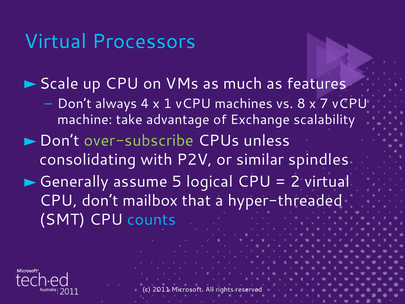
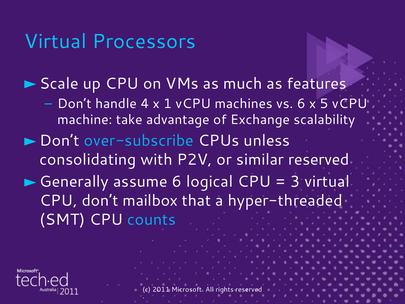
always: always -> handle
vs 8: 8 -> 6
7: 7 -> 5
over-subscribe colour: light green -> light blue
similar spindles: spindles -> reserved
assume 5: 5 -> 6
2: 2 -> 3
